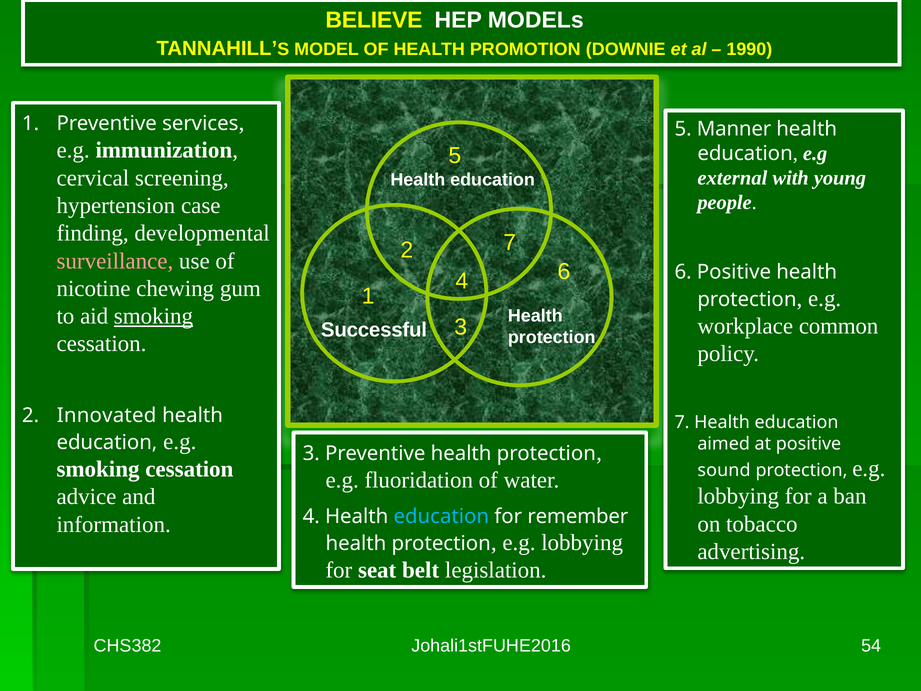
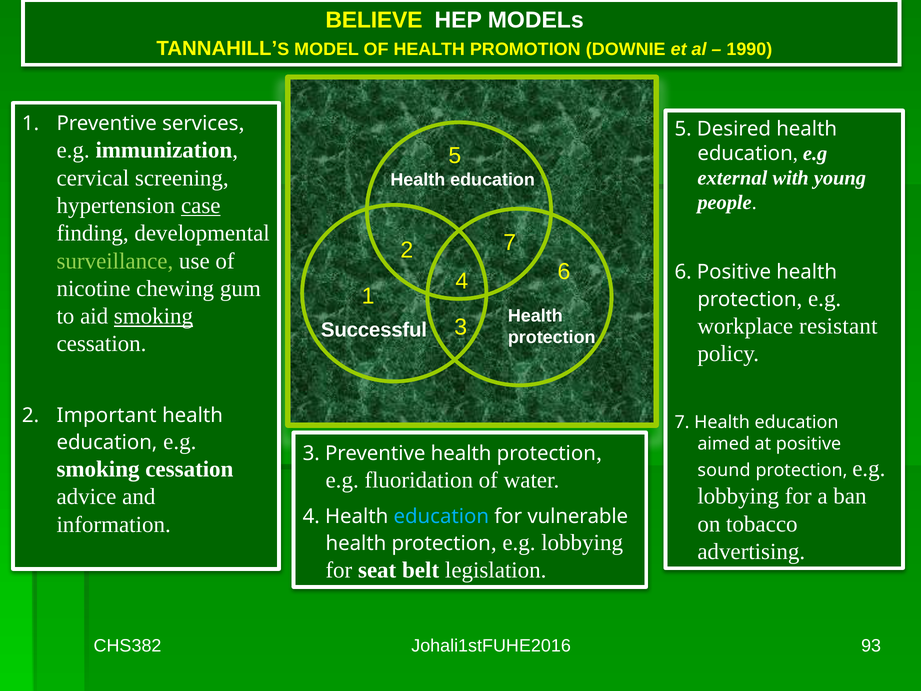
Manner: Manner -> Desired
case underline: none -> present
surveillance colour: pink -> light green
common: common -> resistant
Innovated: Innovated -> Important
remember: remember -> vulnerable
54: 54 -> 93
